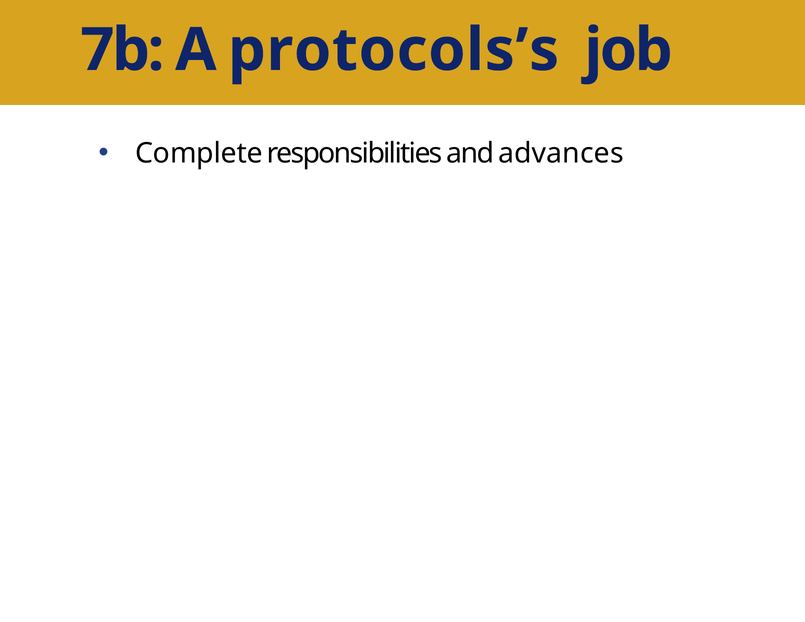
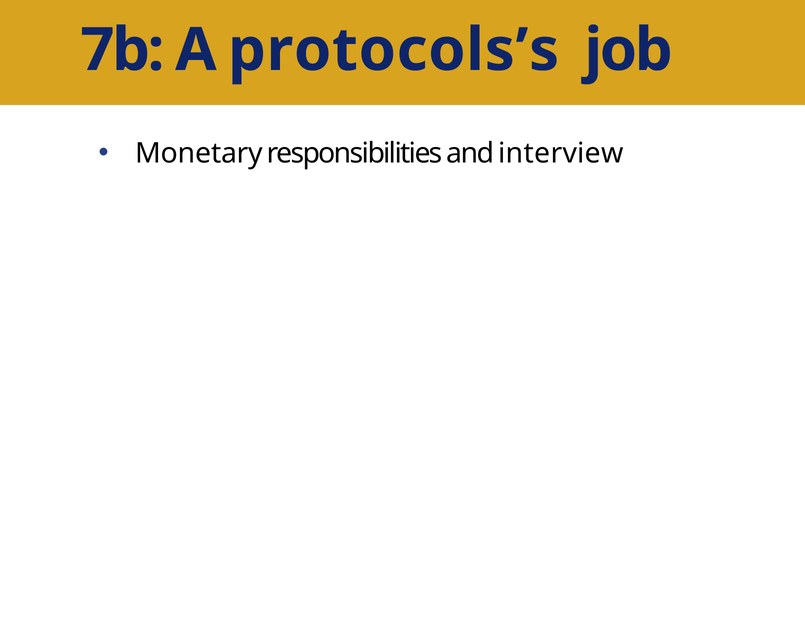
Complete: Complete -> Monetary
advances: advances -> interview
